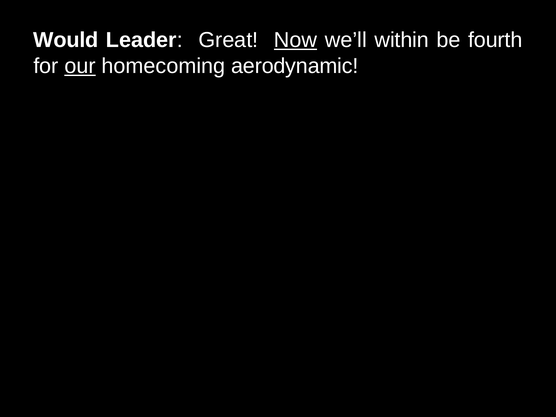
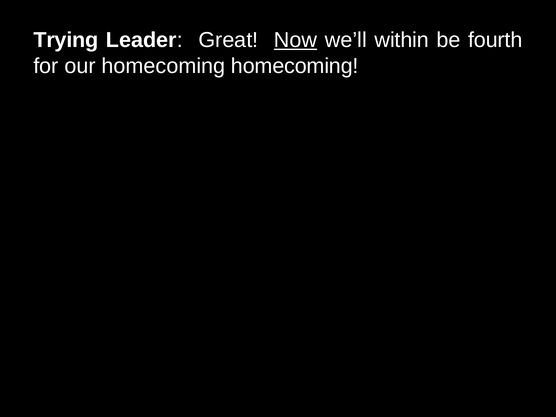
Would: Would -> Trying
our underline: present -> none
homecoming aerodynamic: aerodynamic -> homecoming
